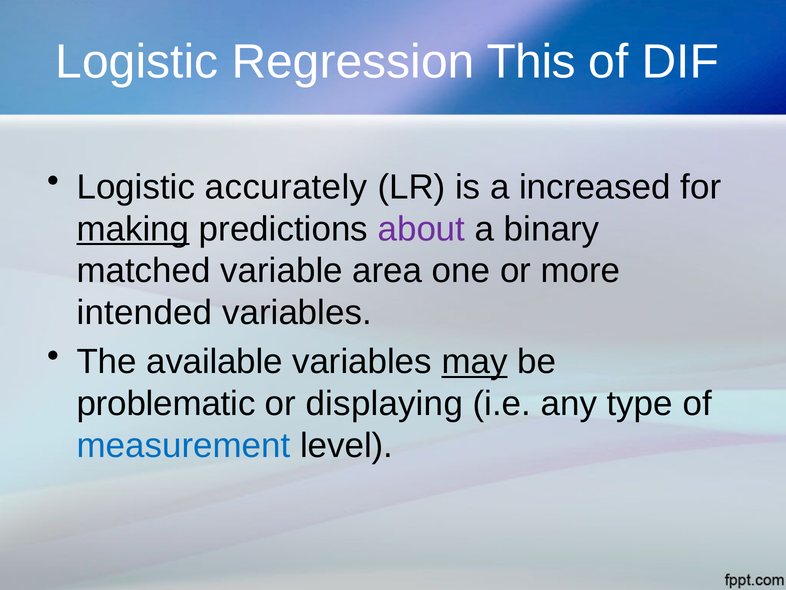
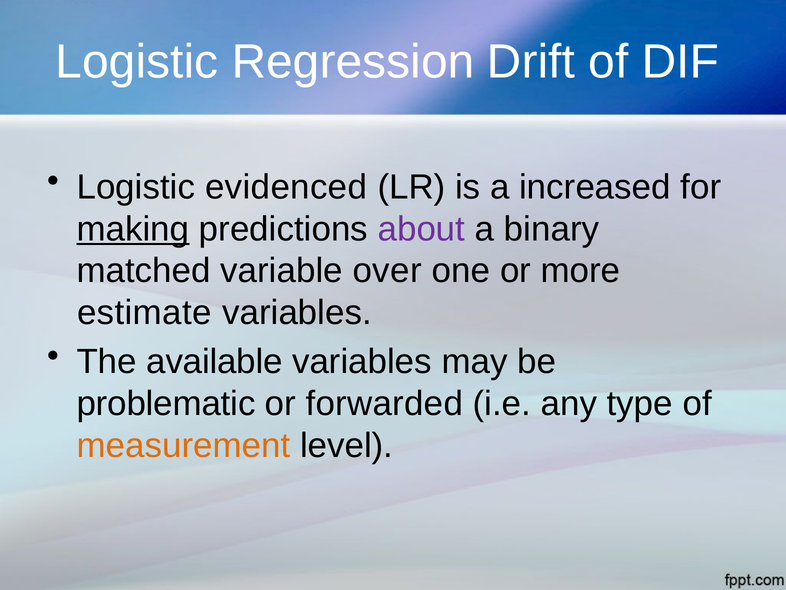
This: This -> Drift
accurately: accurately -> evidenced
area: area -> over
intended: intended -> estimate
may underline: present -> none
displaying: displaying -> forwarded
measurement colour: blue -> orange
